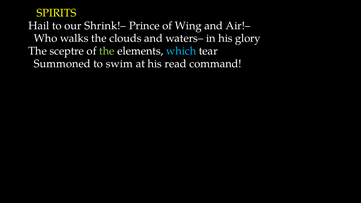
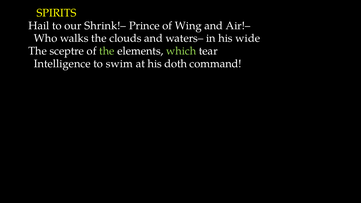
glory: glory -> wide
which colour: light blue -> light green
Summoned: Summoned -> Intelligence
read: read -> doth
